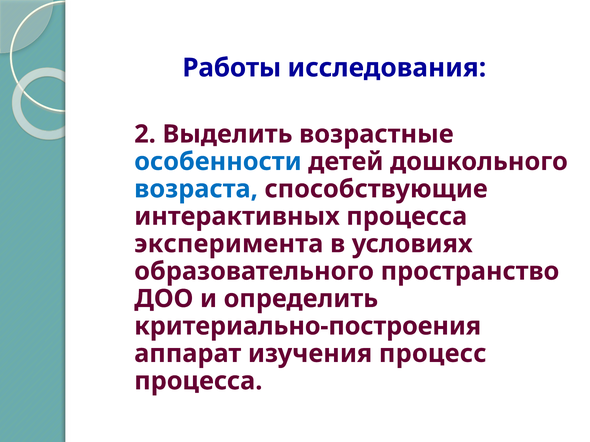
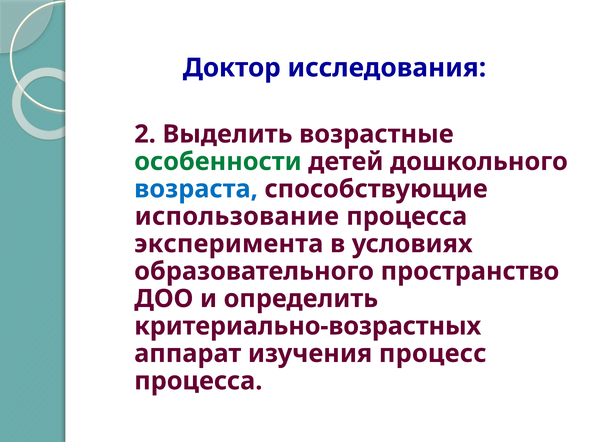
Работы: Работы -> Доктор
особенности colour: blue -> green
интерактивных: интерактивных -> использование
критериально-построения: критериально-построения -> критериально-возрастных
